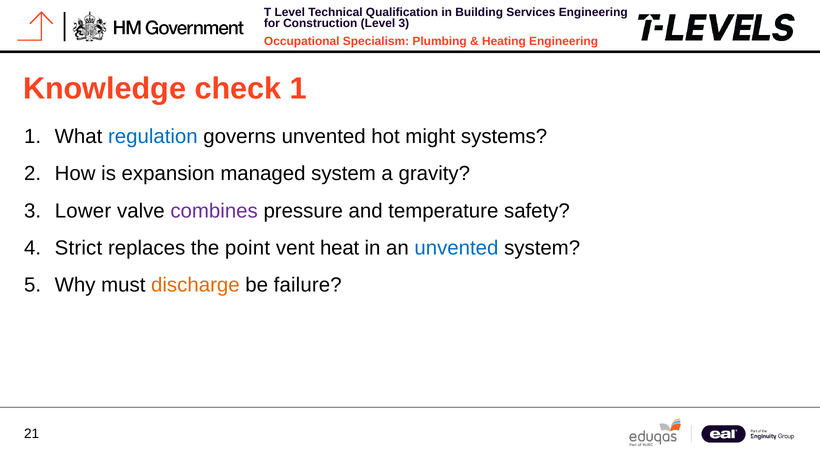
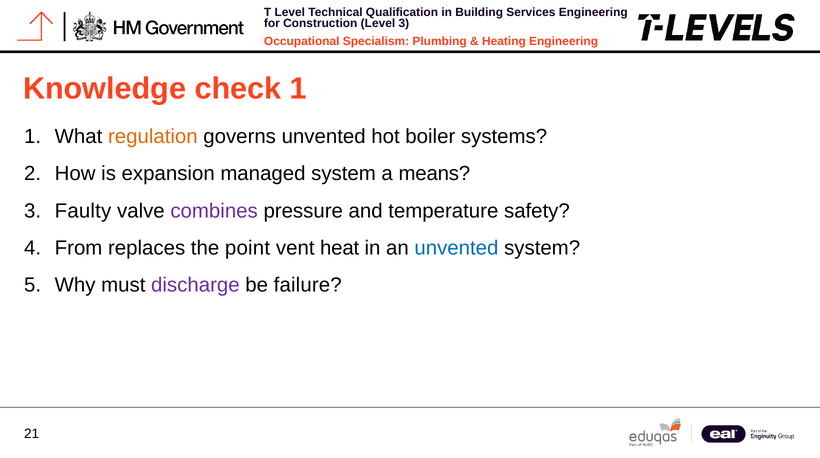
regulation colour: blue -> orange
might: might -> boiler
gravity: gravity -> means
Lower: Lower -> Faulty
Strict: Strict -> From
discharge colour: orange -> purple
